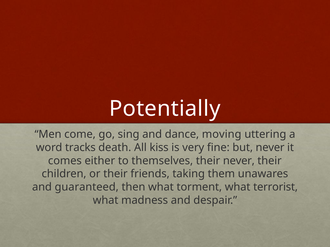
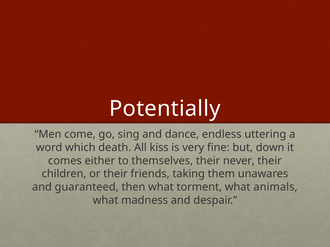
moving: moving -> endless
tracks: tracks -> which
but never: never -> down
terrorist: terrorist -> animals
